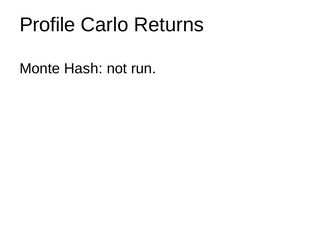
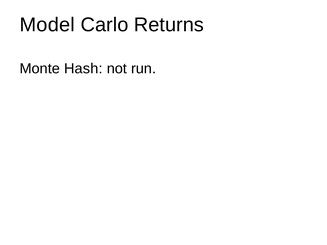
Profile: Profile -> Model
